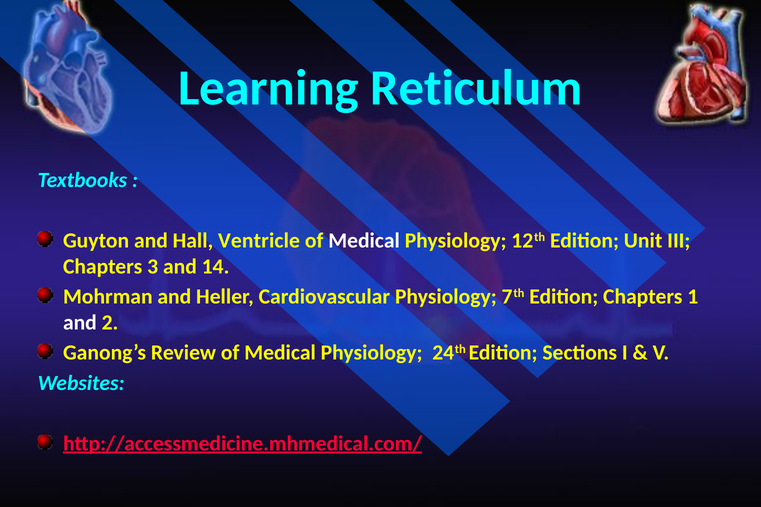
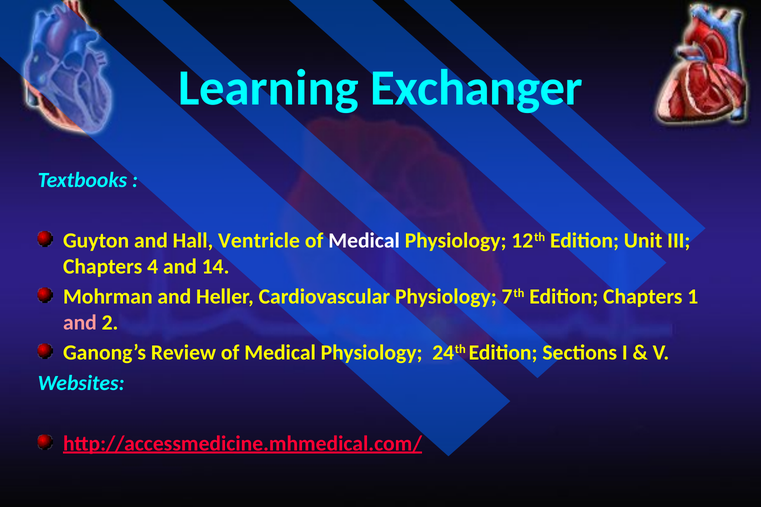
Reticulum: Reticulum -> Exchanger
3: 3 -> 4
and at (80, 323) colour: white -> pink
